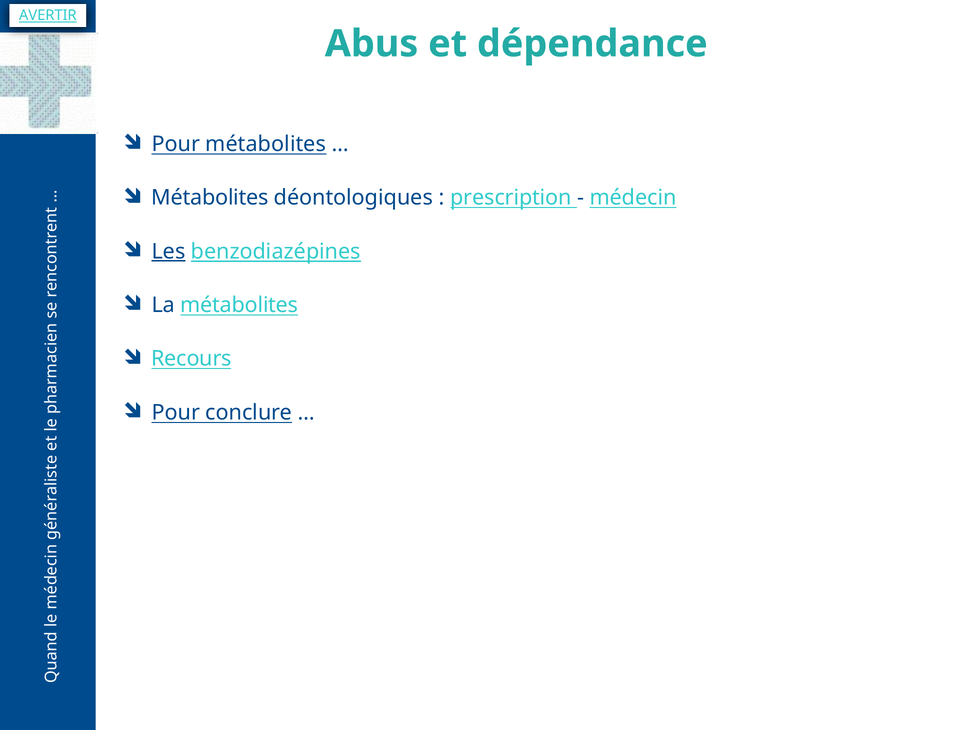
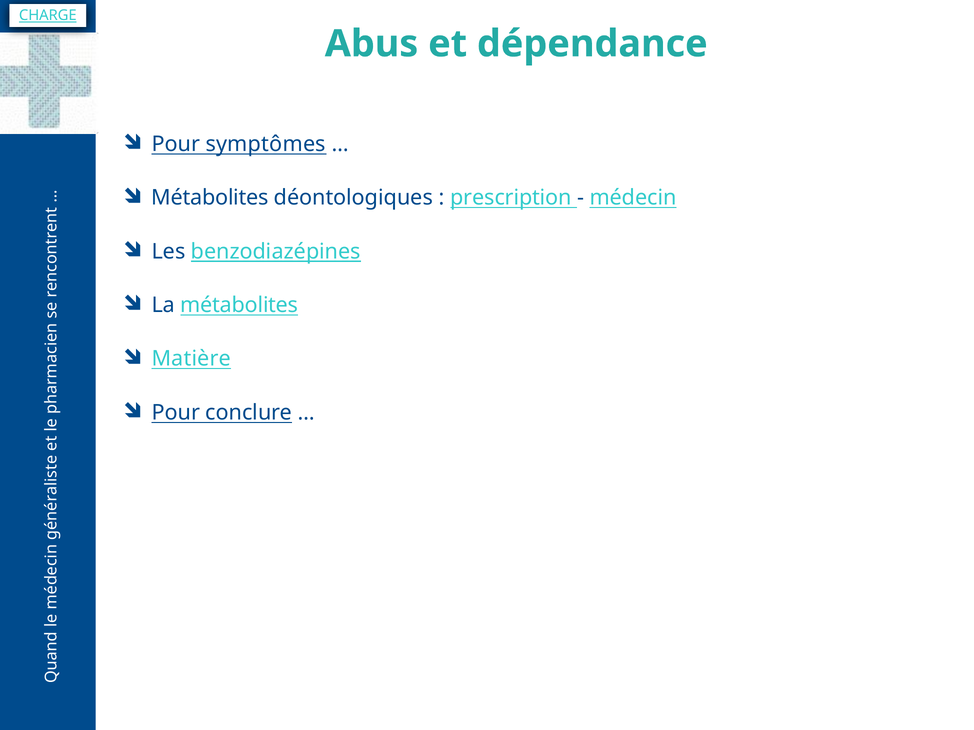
AVERTIR: AVERTIR -> CHARGE
Pour métabolites: métabolites -> symptômes
Les underline: present -> none
Recours: Recours -> Matière
